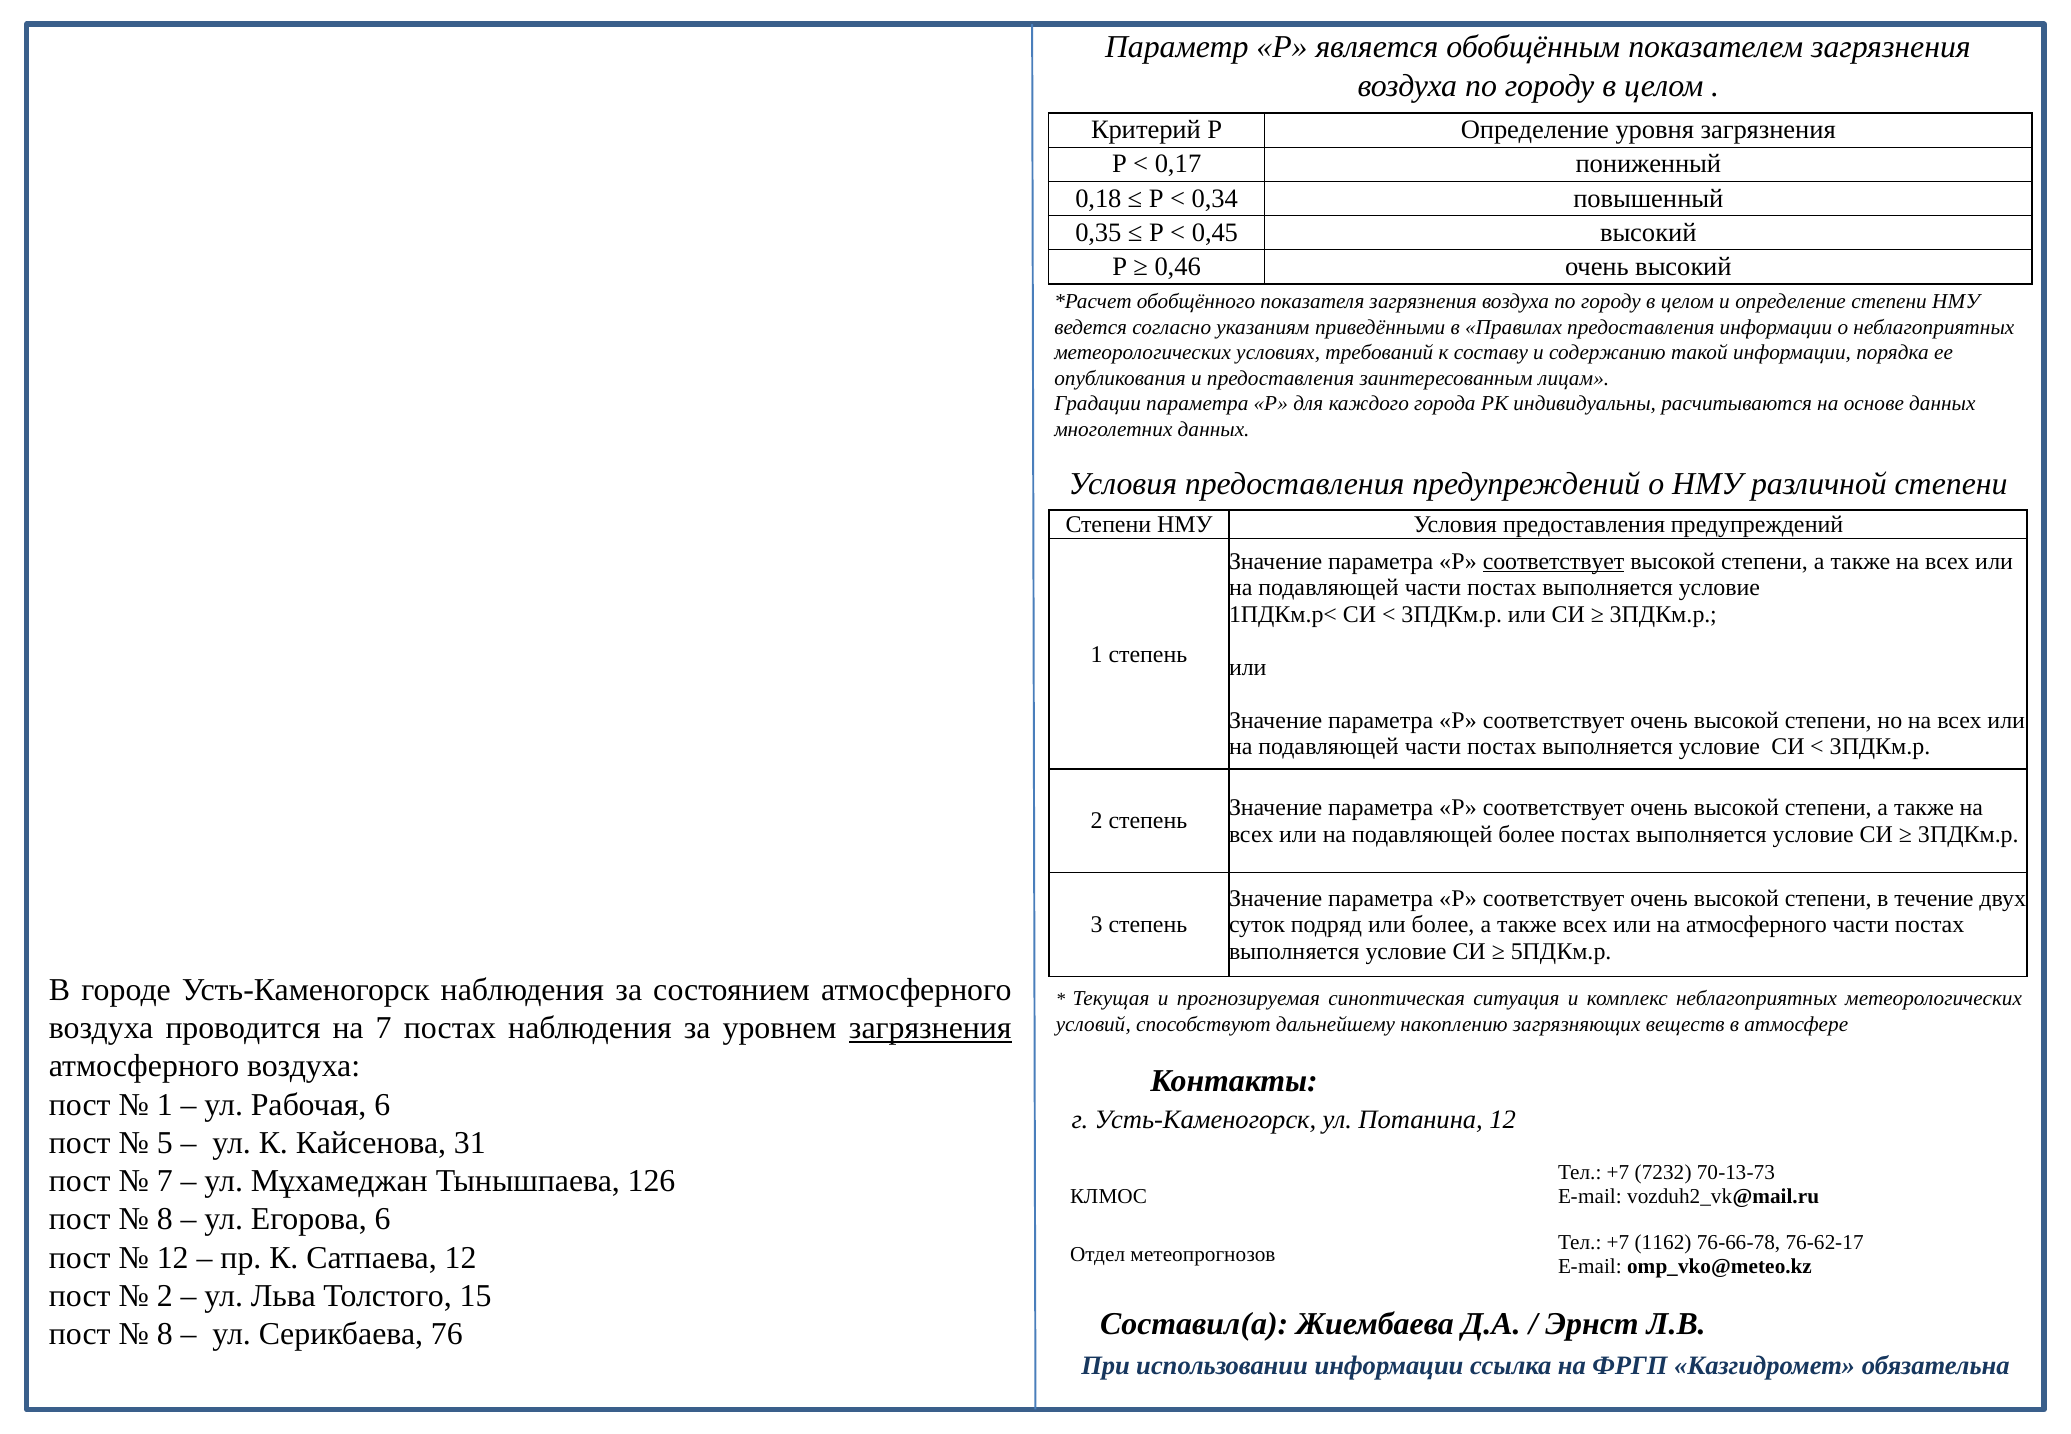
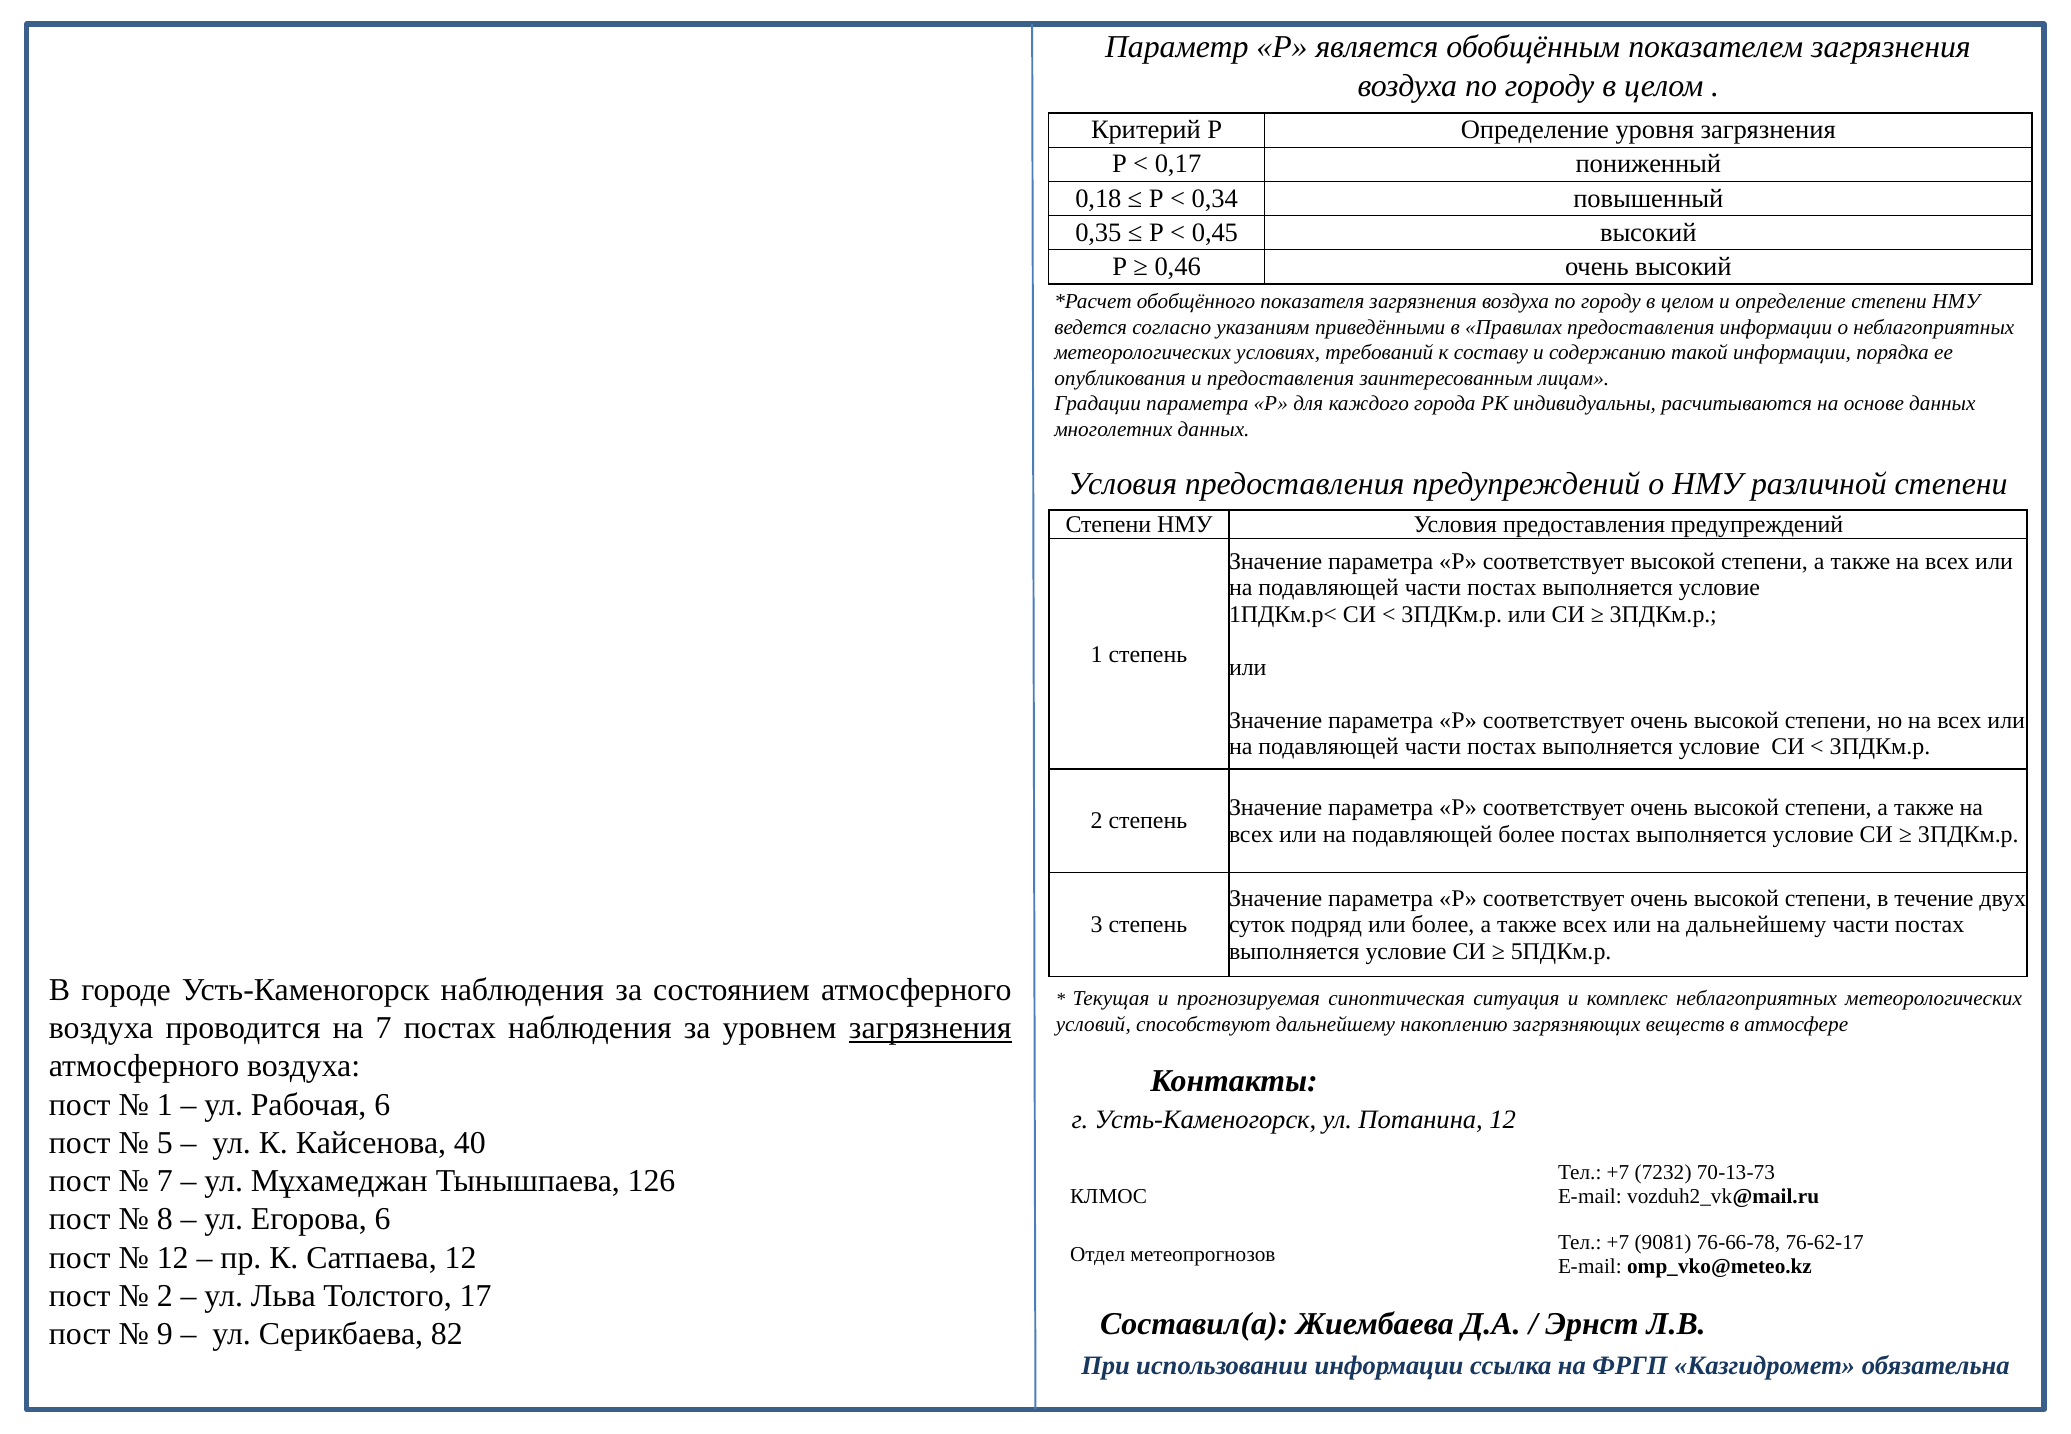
соответствует at (1554, 561) underline: present -> none
на атмосферного: атмосферного -> дальнейшему
31: 31 -> 40
1162: 1162 -> 9081
15: 15 -> 17
8 at (165, 1334): 8 -> 9
76: 76 -> 82
